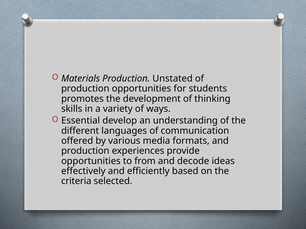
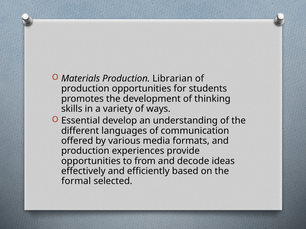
Unstated: Unstated -> Librarian
criteria: criteria -> formal
